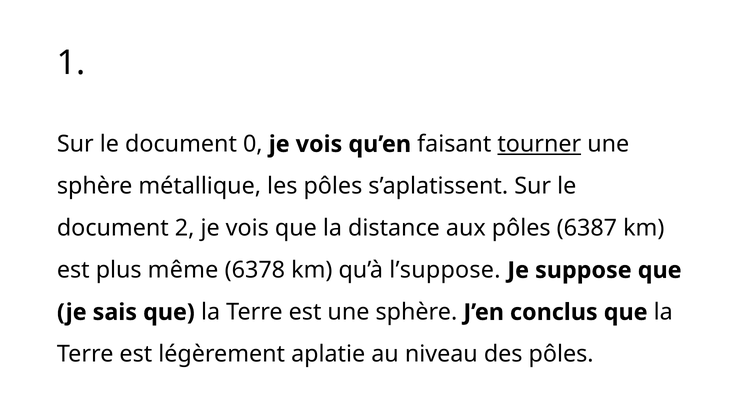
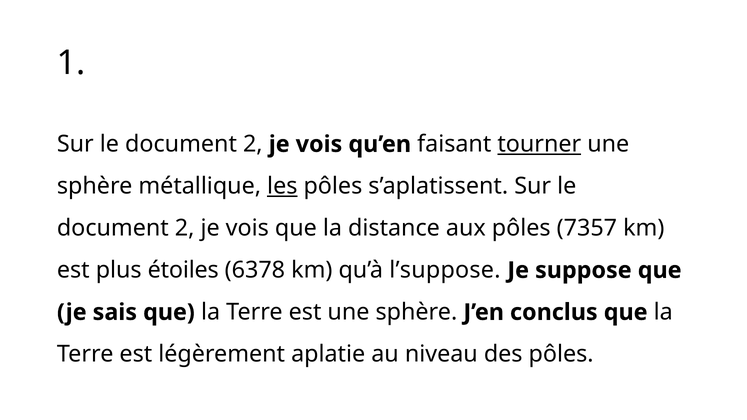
0 at (253, 144): 0 -> 2
les underline: none -> present
6387: 6387 -> 7357
même: même -> étoiles
